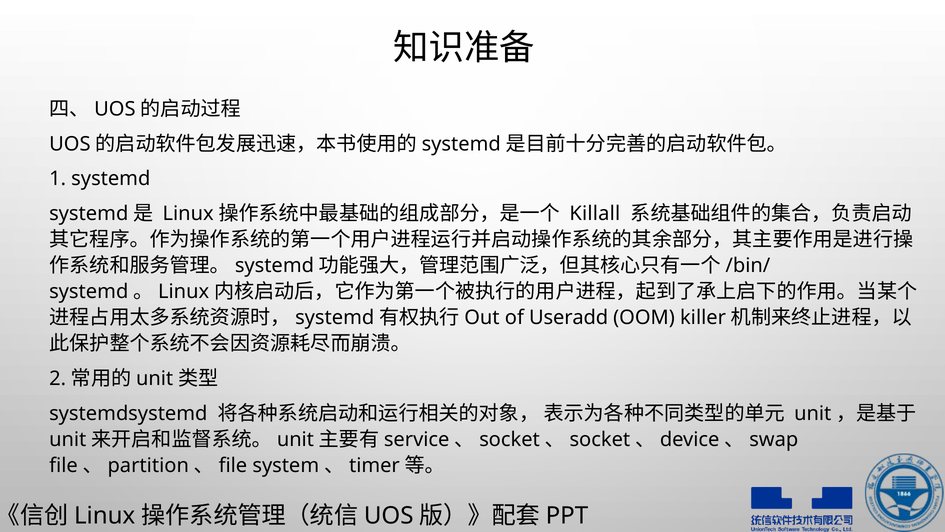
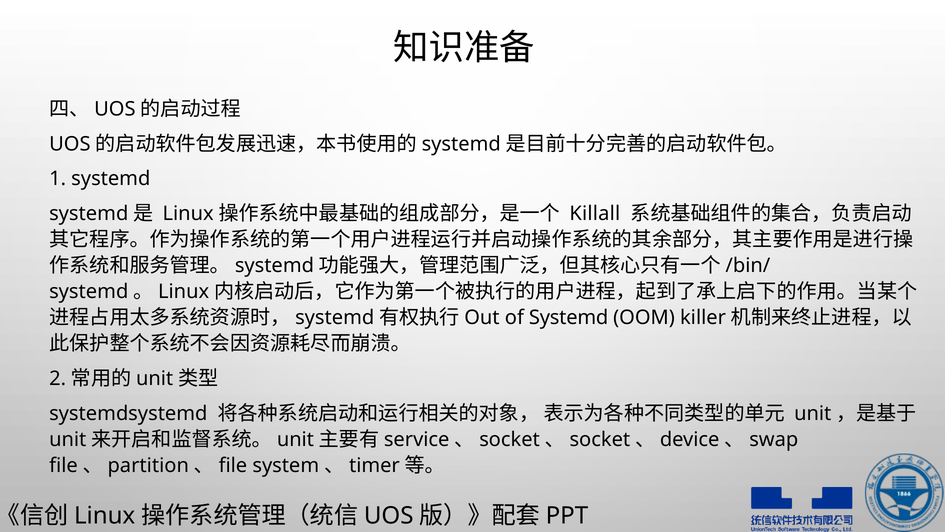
of Useradd: Useradd -> Systemd
